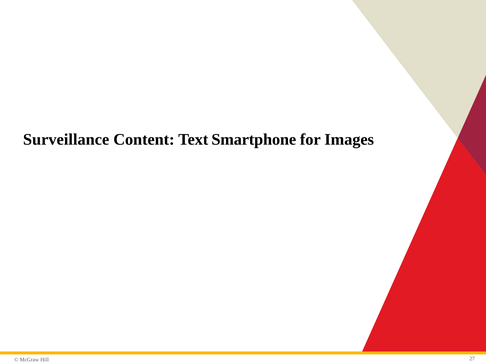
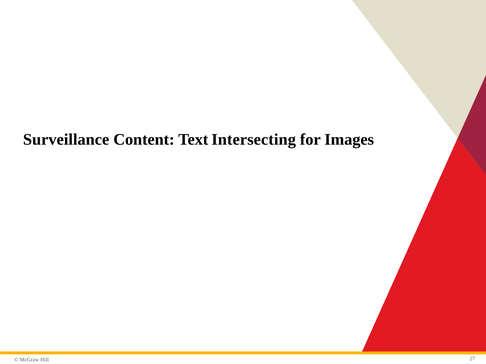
Smartphone: Smartphone -> Intersecting
